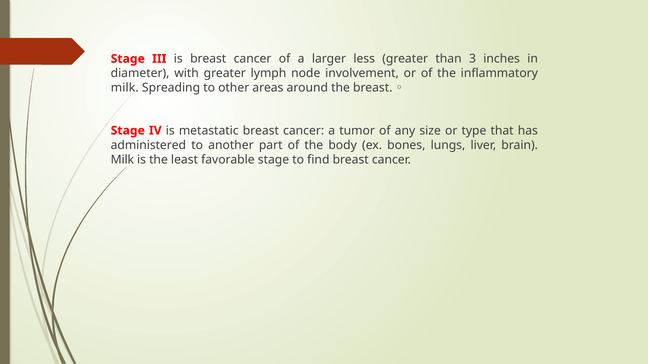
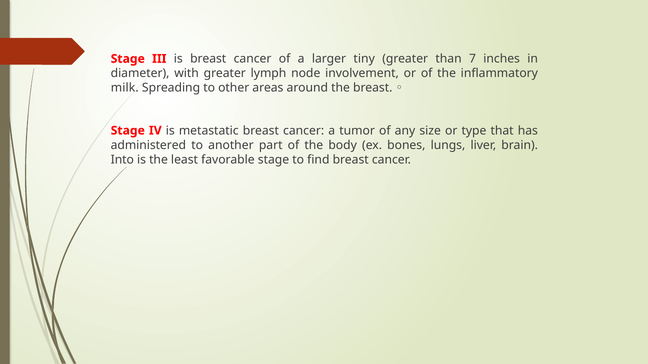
less: less -> tiny
3: 3 -> 7
Milk at (122, 160): Milk -> Into
